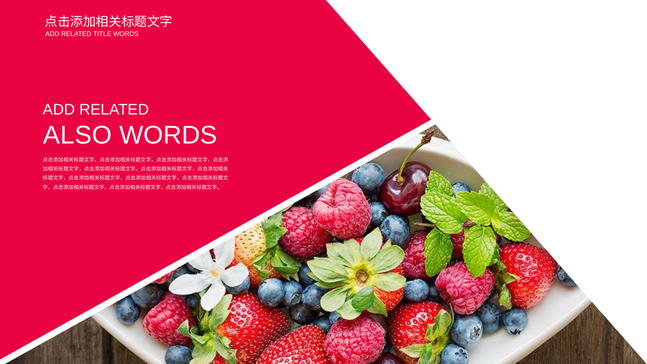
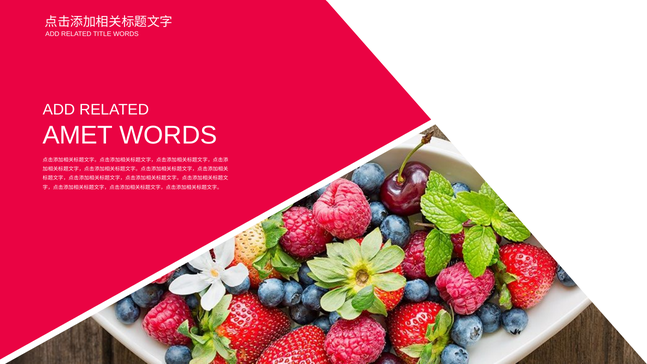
ALSO: ALSO -> AMET
